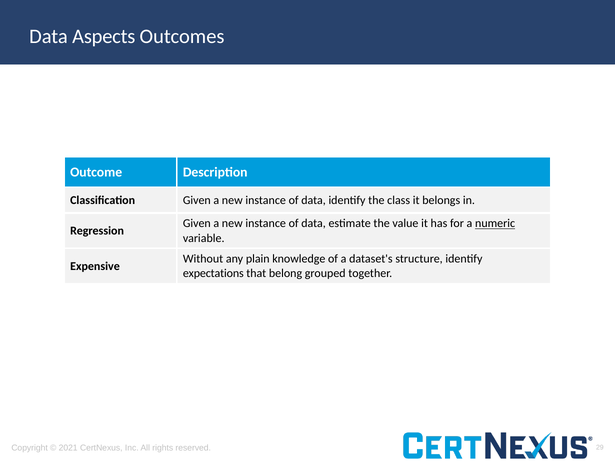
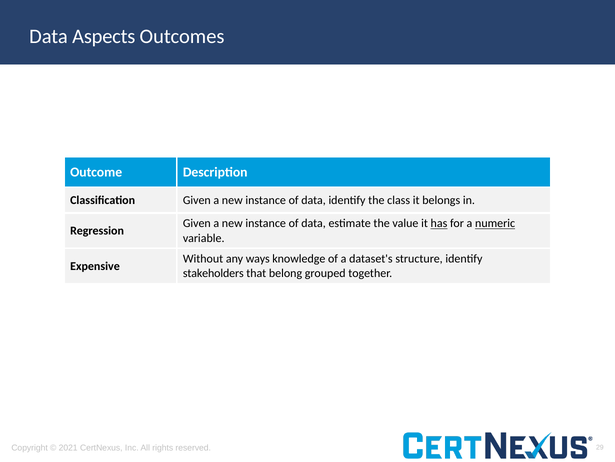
has underline: none -> present
plain: plain -> ways
expectations: expectations -> stakeholders
